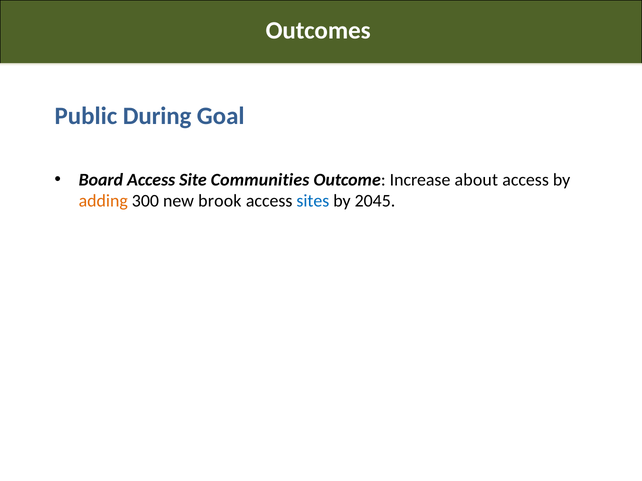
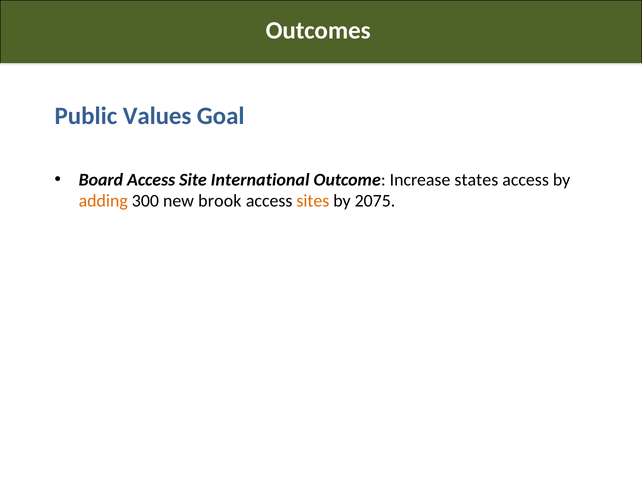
During: During -> Values
Communities: Communities -> International
about: about -> states
sites colour: blue -> orange
2045: 2045 -> 2075
